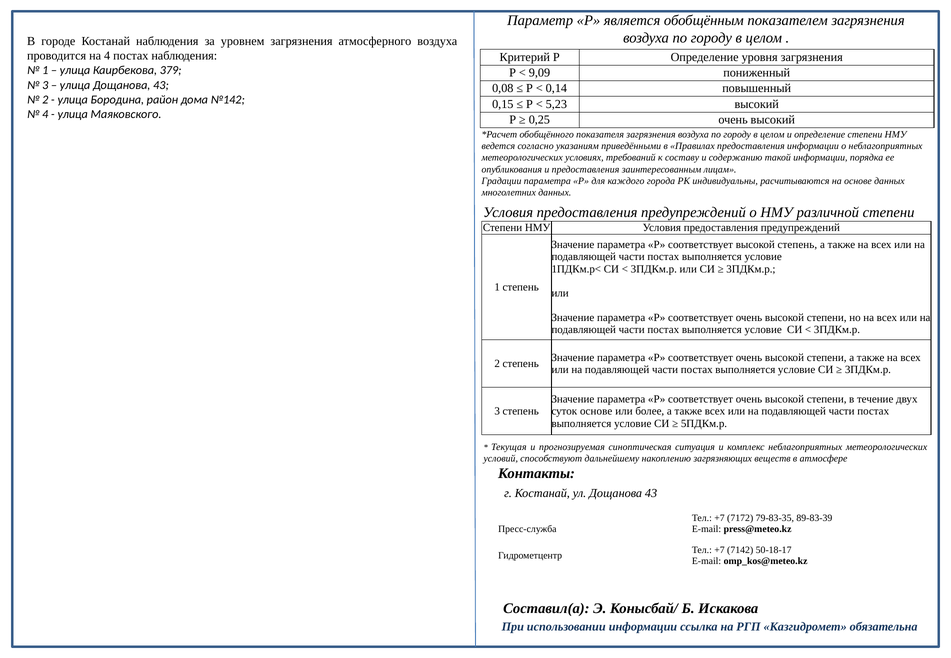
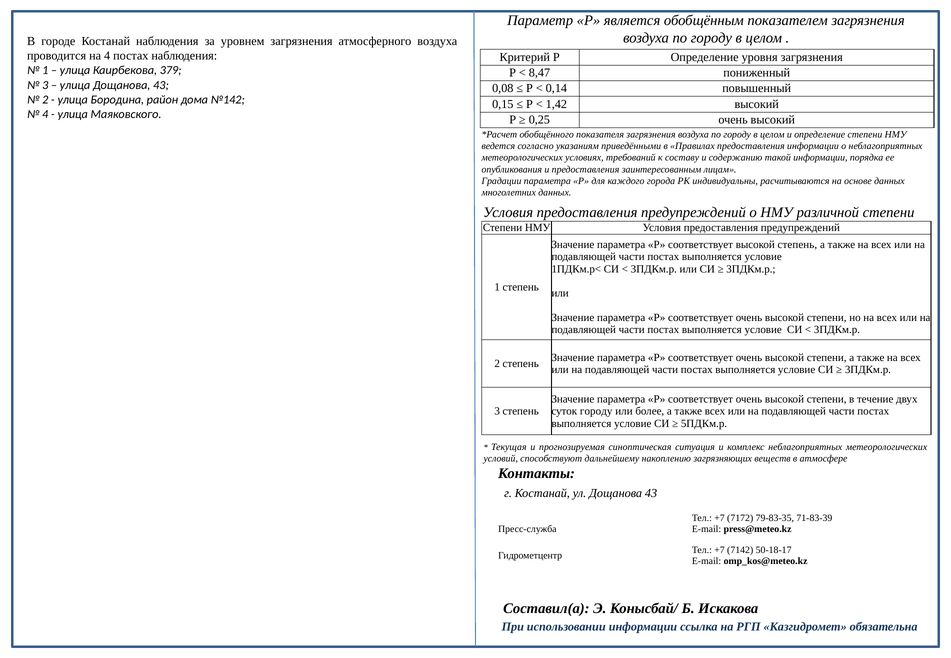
9,09: 9,09 -> 8,47
5,23: 5,23 -> 1,42
суток основе: основе -> городу
89-83-39: 89-83-39 -> 71-83-39
